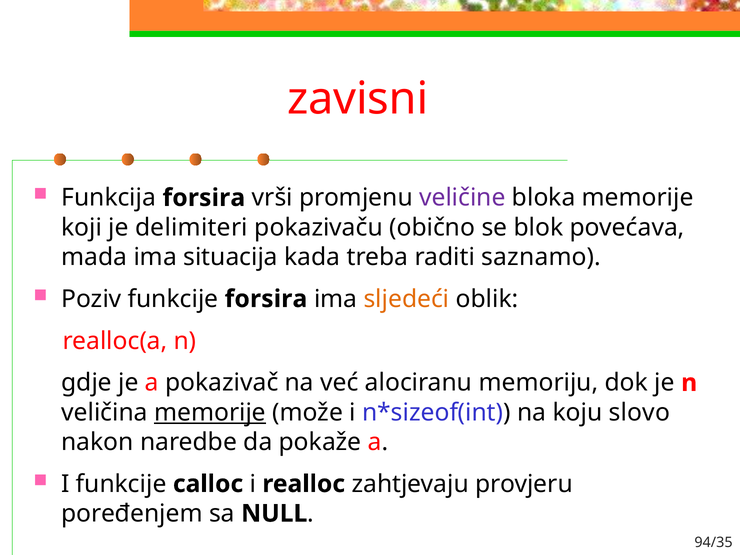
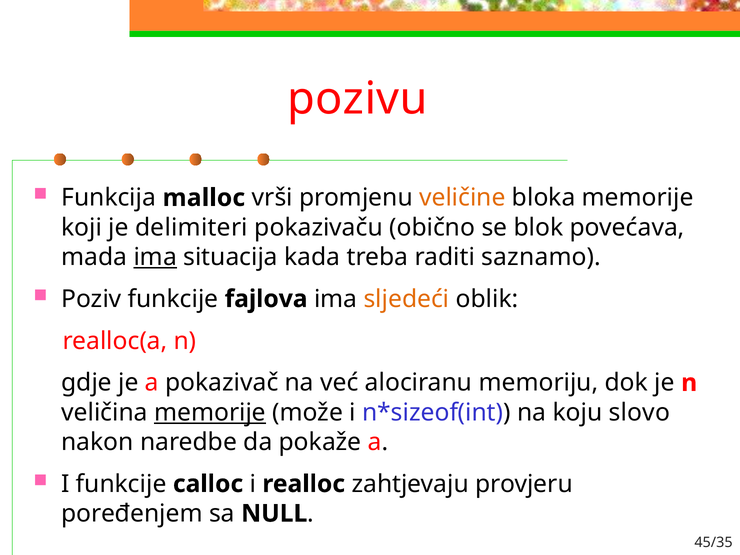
zavisni: zavisni -> pozivu
Funkcija forsira: forsira -> malloc
veličine colour: purple -> orange
ima at (155, 257) underline: none -> present
funkcije forsira: forsira -> fajlova
94/35: 94/35 -> 45/35
